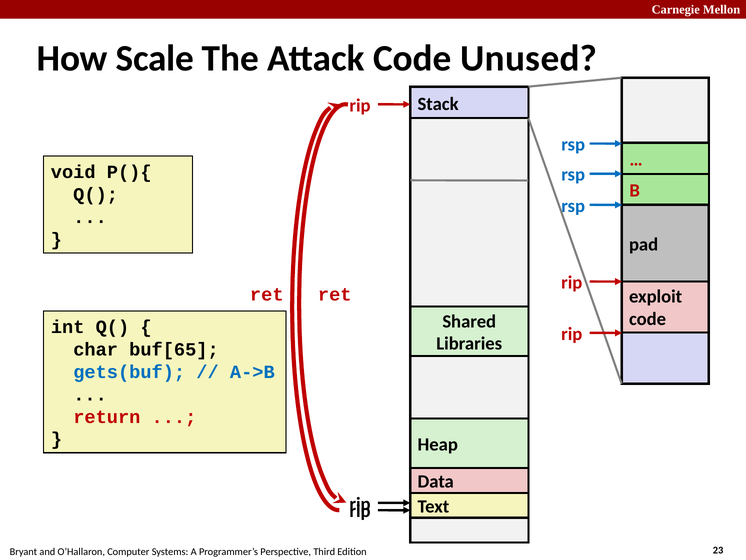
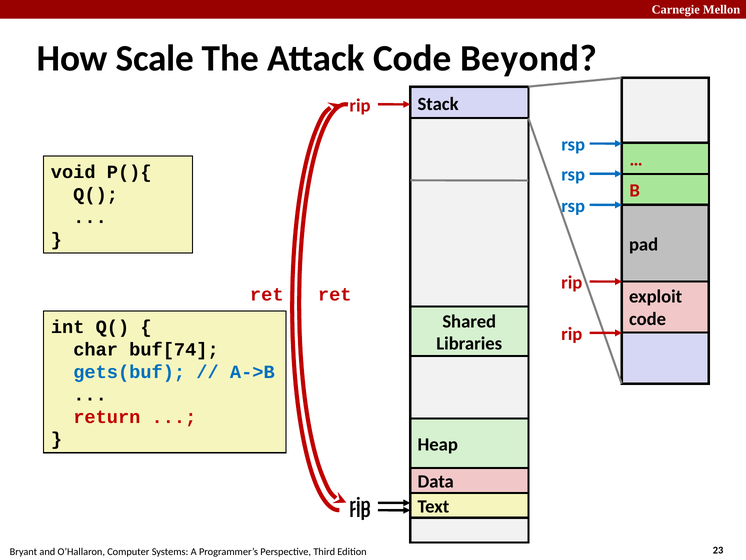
Unused: Unused -> Beyond
buf[65: buf[65 -> buf[74
